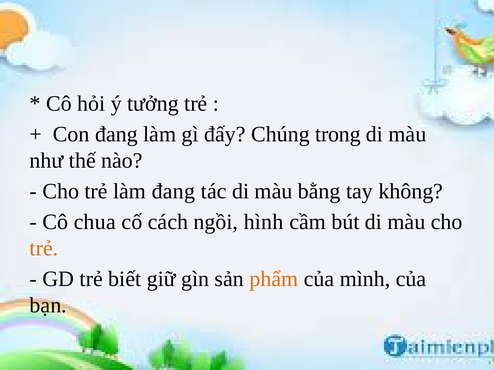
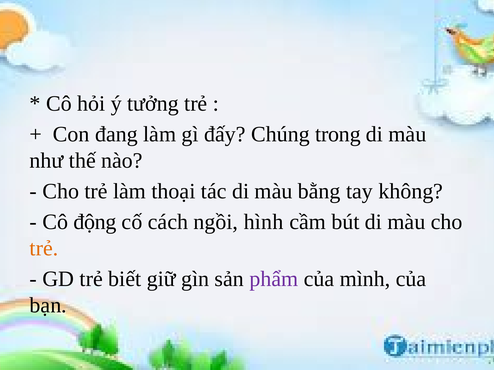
làm đang: đang -> thoại
chua: chua -> động
phẩm colour: orange -> purple
